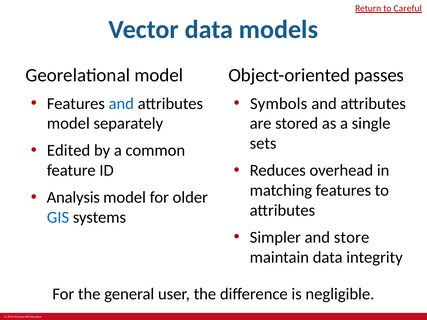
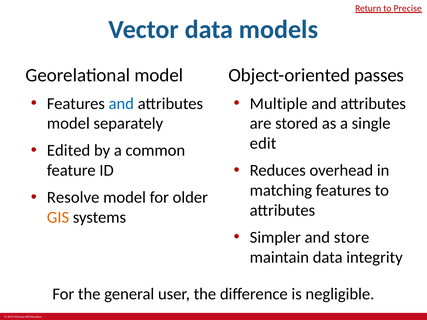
Careful: Careful -> Precise
Symbols: Symbols -> Multiple
sets: sets -> edit
Analysis: Analysis -> Resolve
GIS colour: blue -> orange
